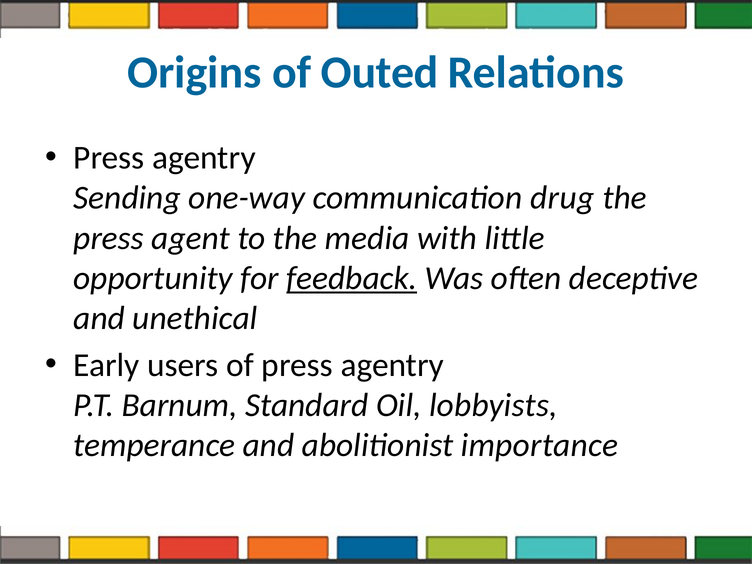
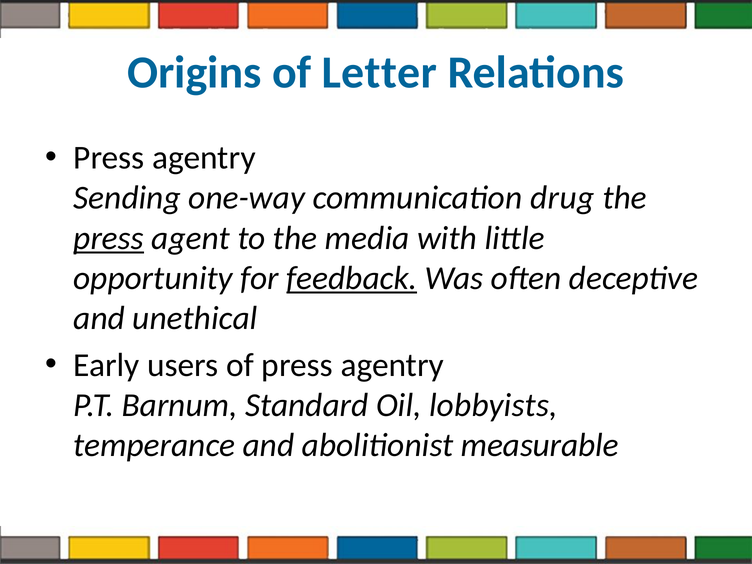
Outed: Outed -> Letter
press at (109, 238) underline: none -> present
importance: importance -> measurable
